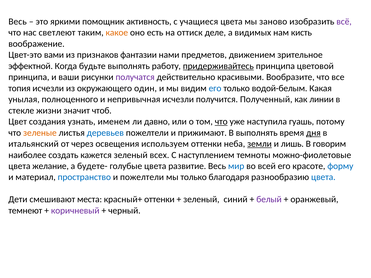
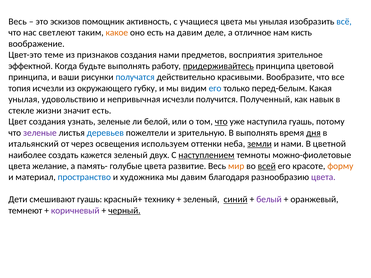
яркими: яркими -> эскизов
мы заново: заново -> унылая
всё colour: purple -> blue
на оттиск: оттиск -> давим
видимых: видимых -> отличное
вами: вами -> теме
признаков фантазии: фантазии -> создания
движением: движением -> восприятия
получатся colour: purple -> blue
один: один -> губку
водой-белым: водой-белым -> перед-белым
полноценного: полноценного -> удовольствию
линии: линии -> навык
значит чтоб: чтоб -> есть
узнать именем: именем -> зеленые
давно: давно -> белой
зеленые at (40, 133) colour: orange -> purple
прижимают: прижимают -> зрительную
и лишь: лишь -> нами
говорим: говорим -> цветной
всех: всех -> двух
наступлением underline: none -> present
будете-: будете- -> память-
мир colour: blue -> orange
всей underline: none -> present
форму colour: blue -> orange
и пожелтели: пожелтели -> художника
мы только: только -> давим
цвета at (323, 177) colour: blue -> purple
смешивают места: места -> гуашь
красный+ оттенки: оттенки -> технику
синий underline: none -> present
черный underline: none -> present
